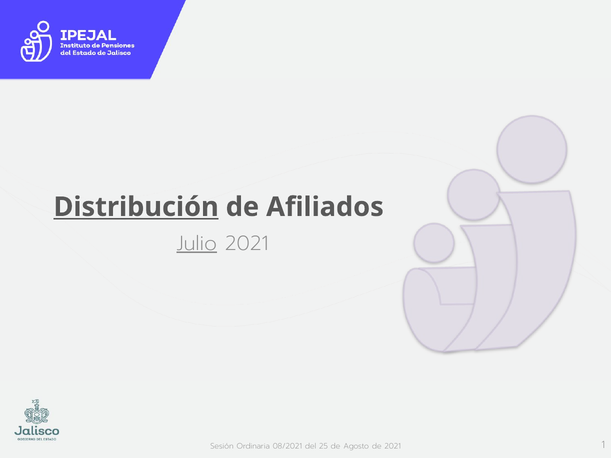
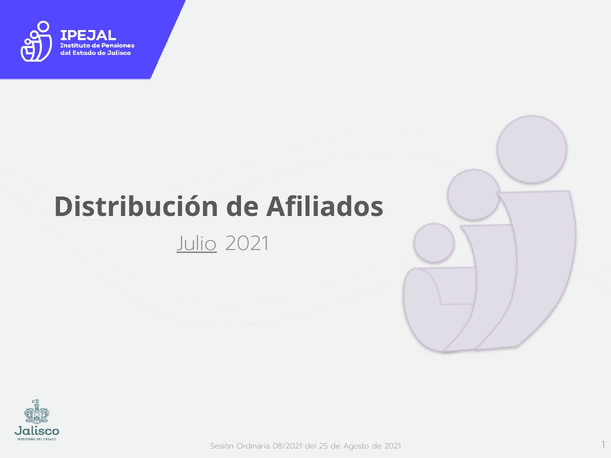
Distribución underline: present -> none
